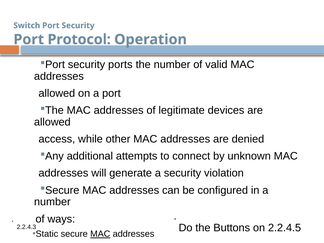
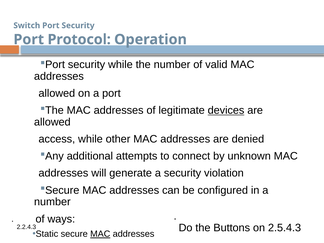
security ports: ports -> while
devices underline: none -> present
2.2.4.5: 2.2.4.5 -> 2.5.4.3
